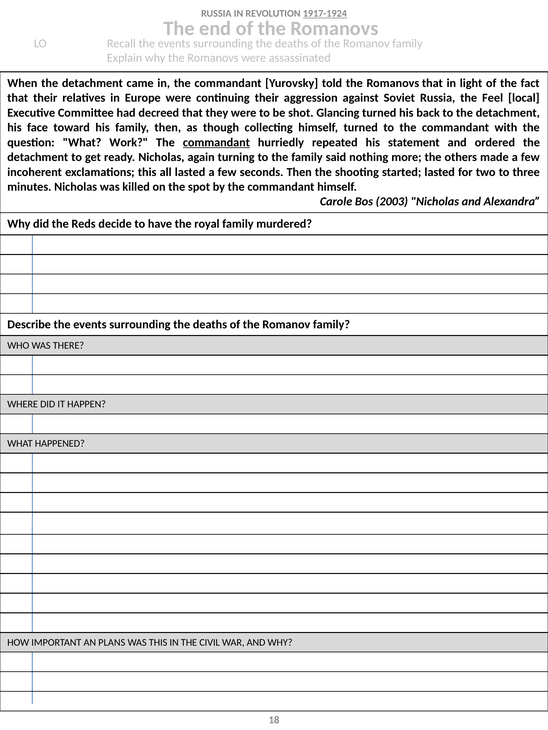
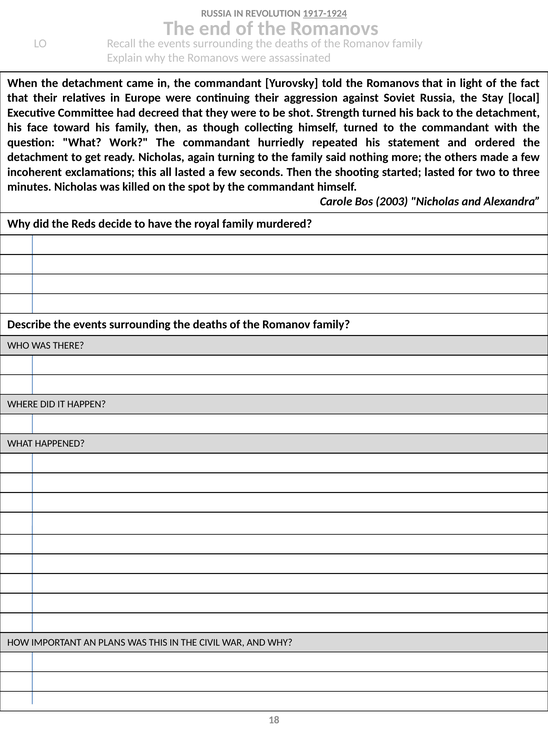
Feel: Feel -> Stay
Glancing: Glancing -> Strength
commandant at (216, 142) underline: present -> none
